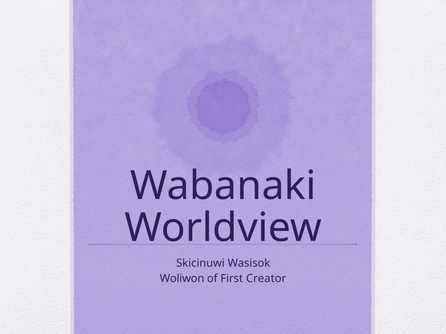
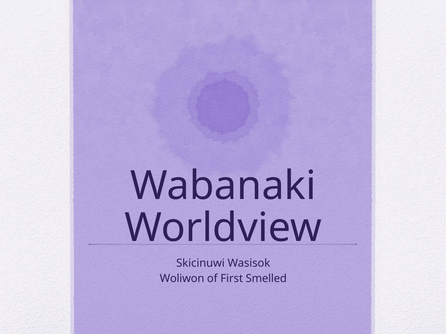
Creator: Creator -> Smelled
